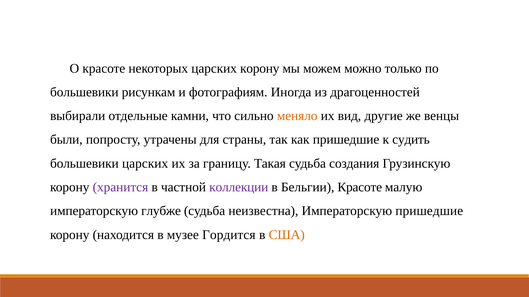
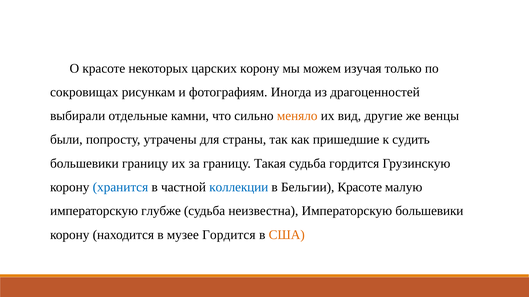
можно: можно -> изучая
большевики at (84, 92): большевики -> сокровищах
большевики царских: царских -> границу
судьба создания: создания -> гордится
хранится colour: purple -> blue
коллекции colour: purple -> blue
Императорскую пришедшие: пришедшие -> большевики
